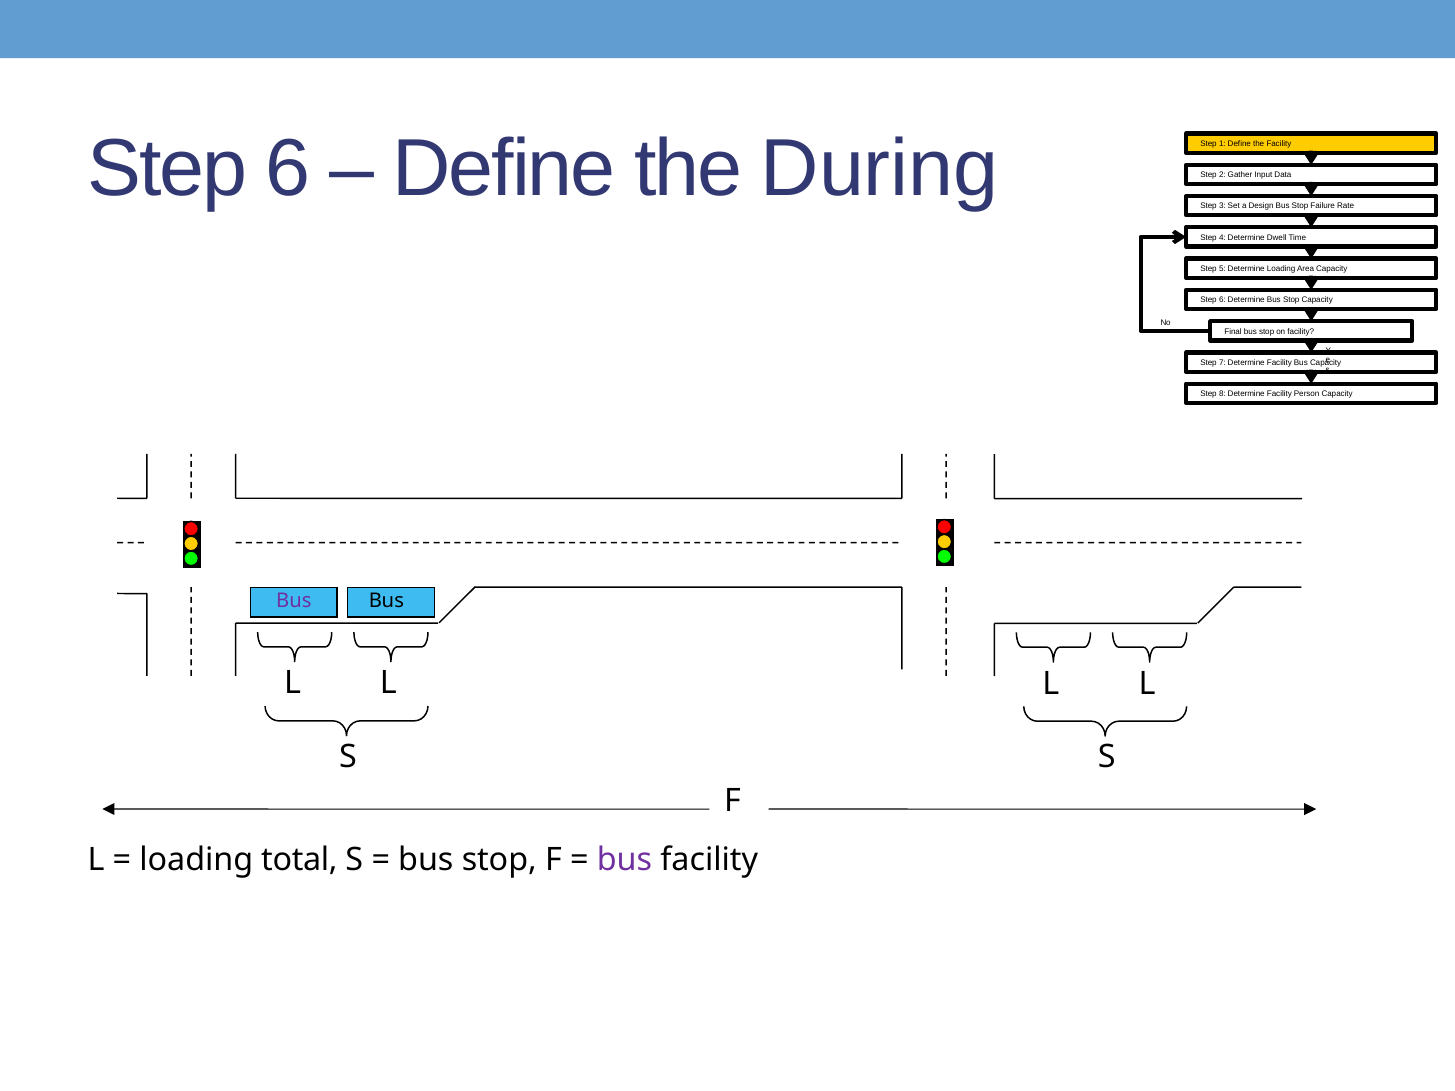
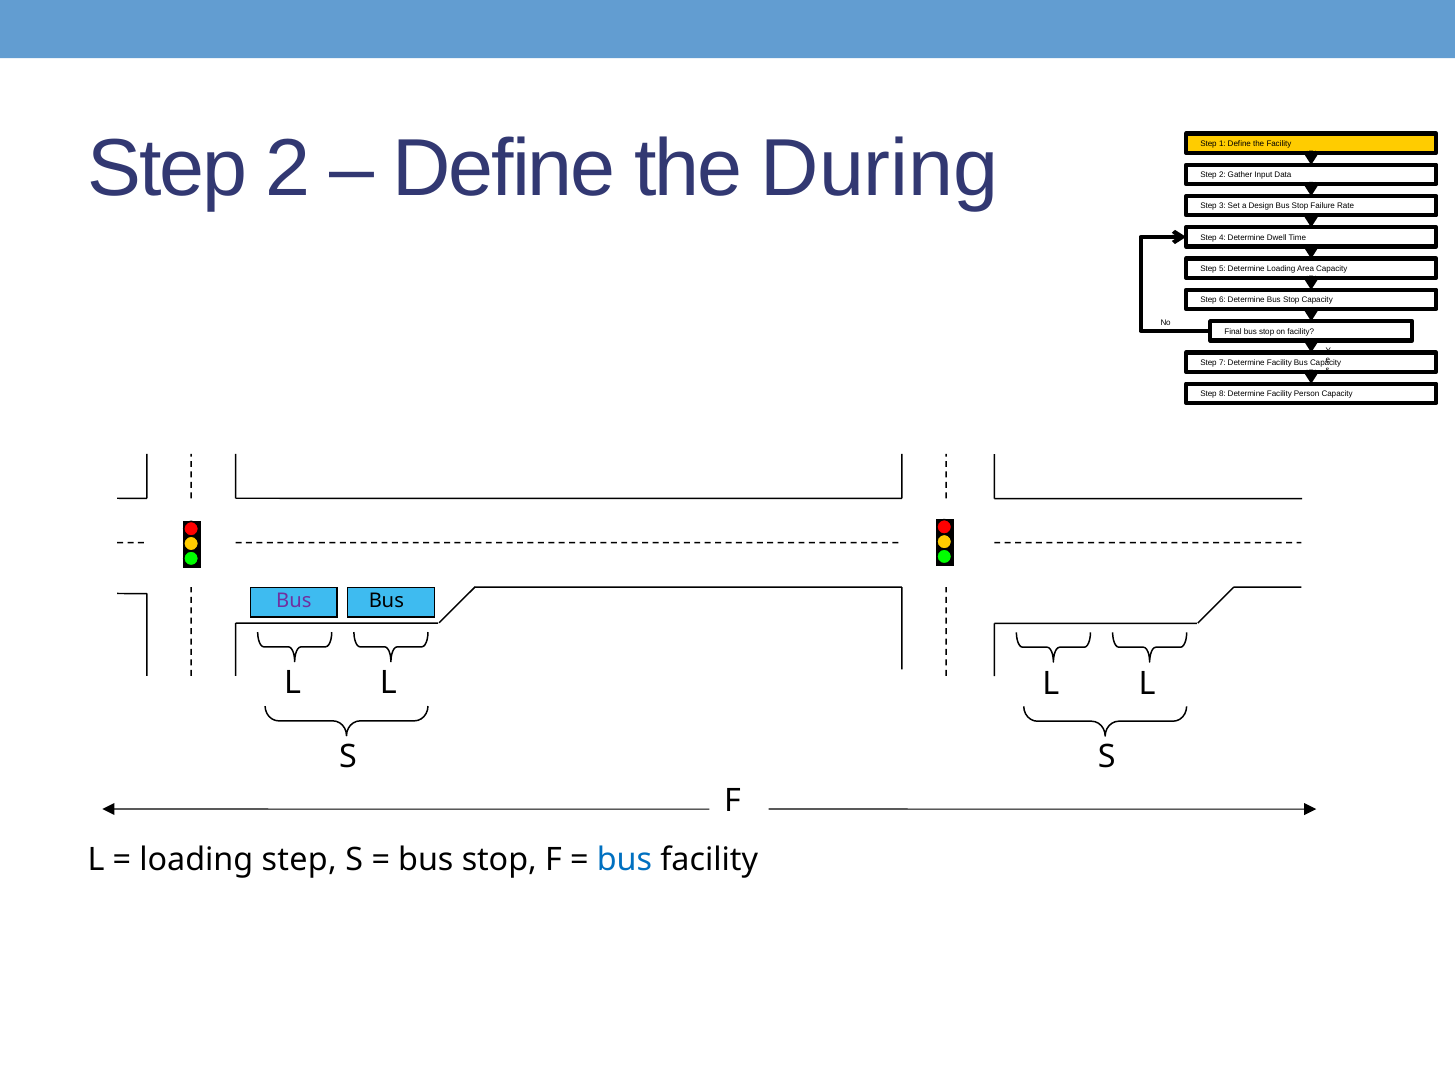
6 at (288, 169): 6 -> 2
loading total: total -> step
bus at (624, 860) colour: purple -> blue
